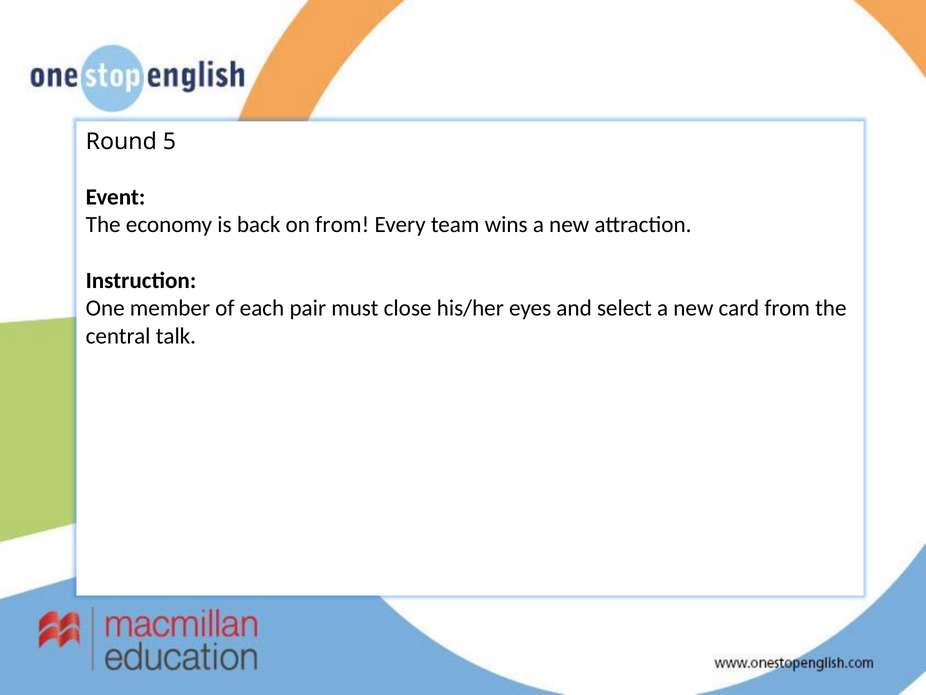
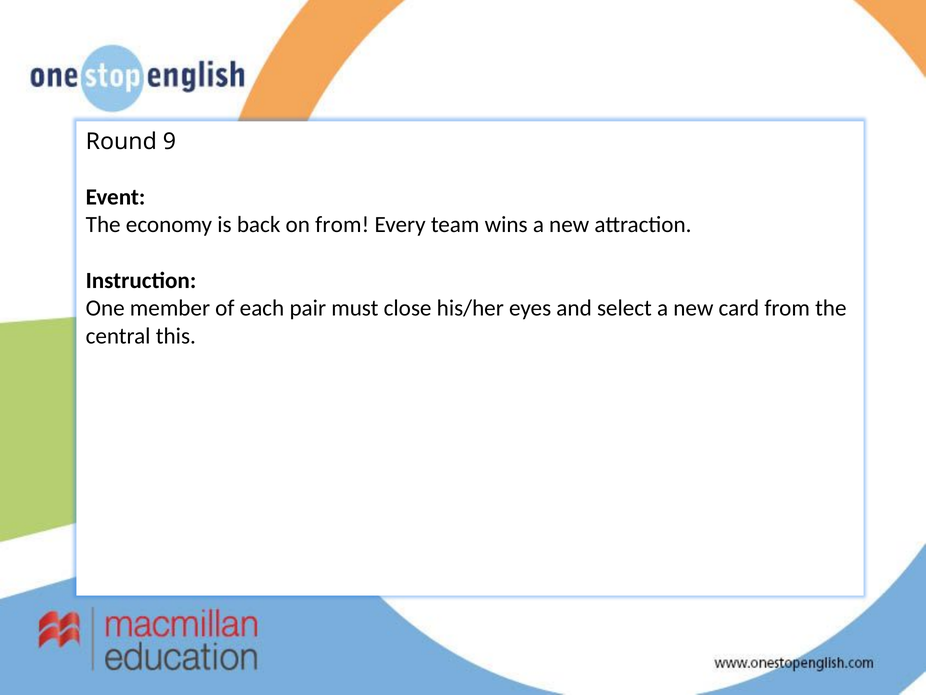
5: 5 -> 9
talk: talk -> this
